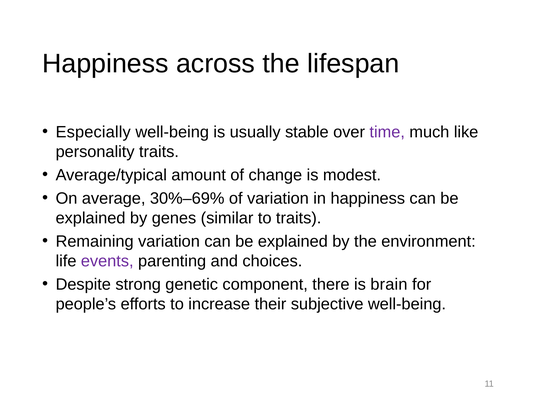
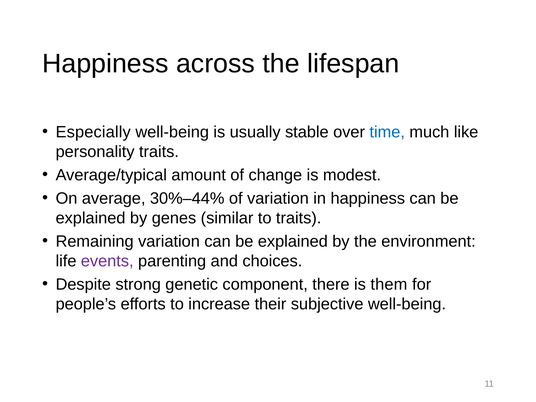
time colour: purple -> blue
30%–69%: 30%–69% -> 30%–44%
brain: brain -> them
